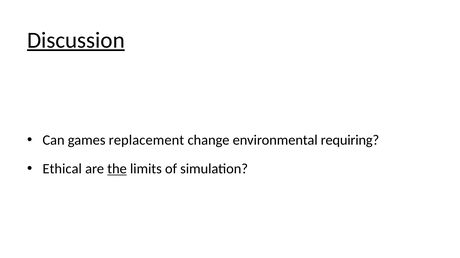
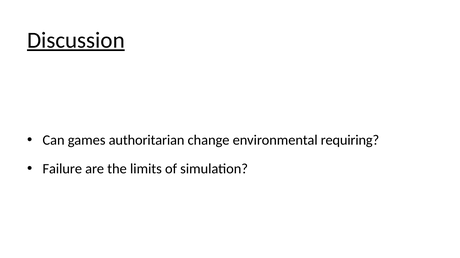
replacement: replacement -> authoritarian
Ethical: Ethical -> Failure
the underline: present -> none
